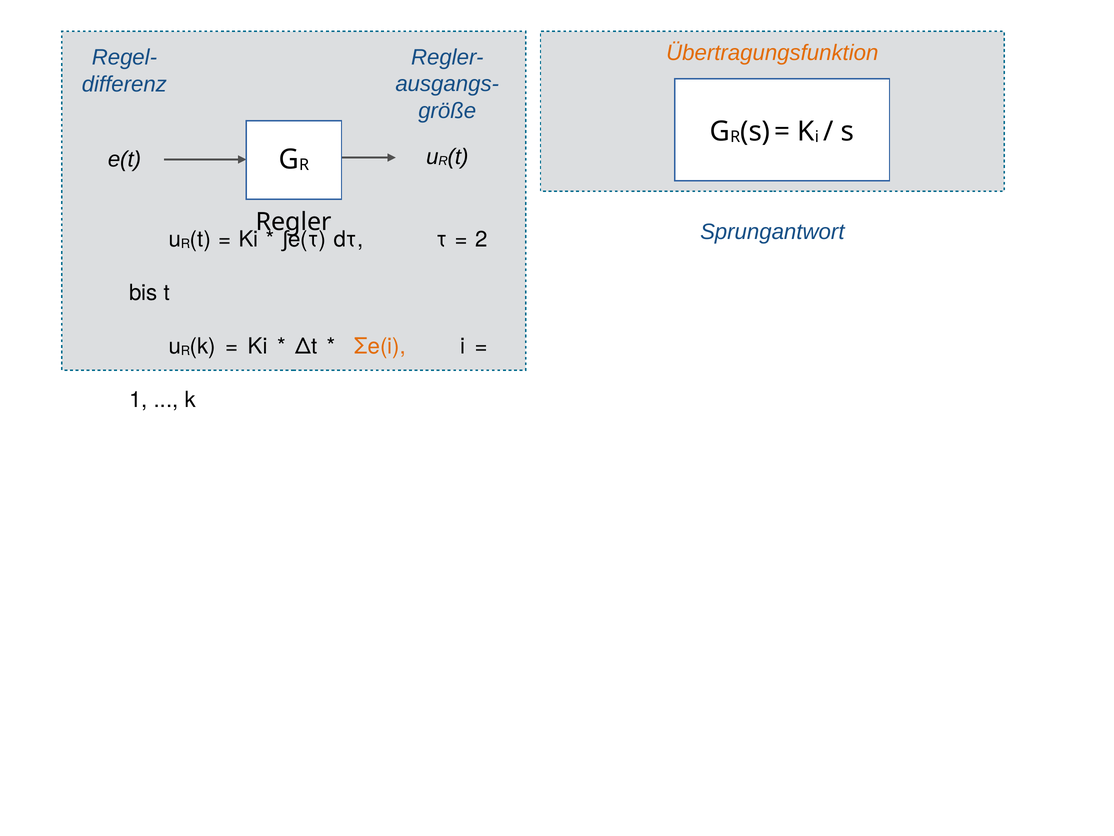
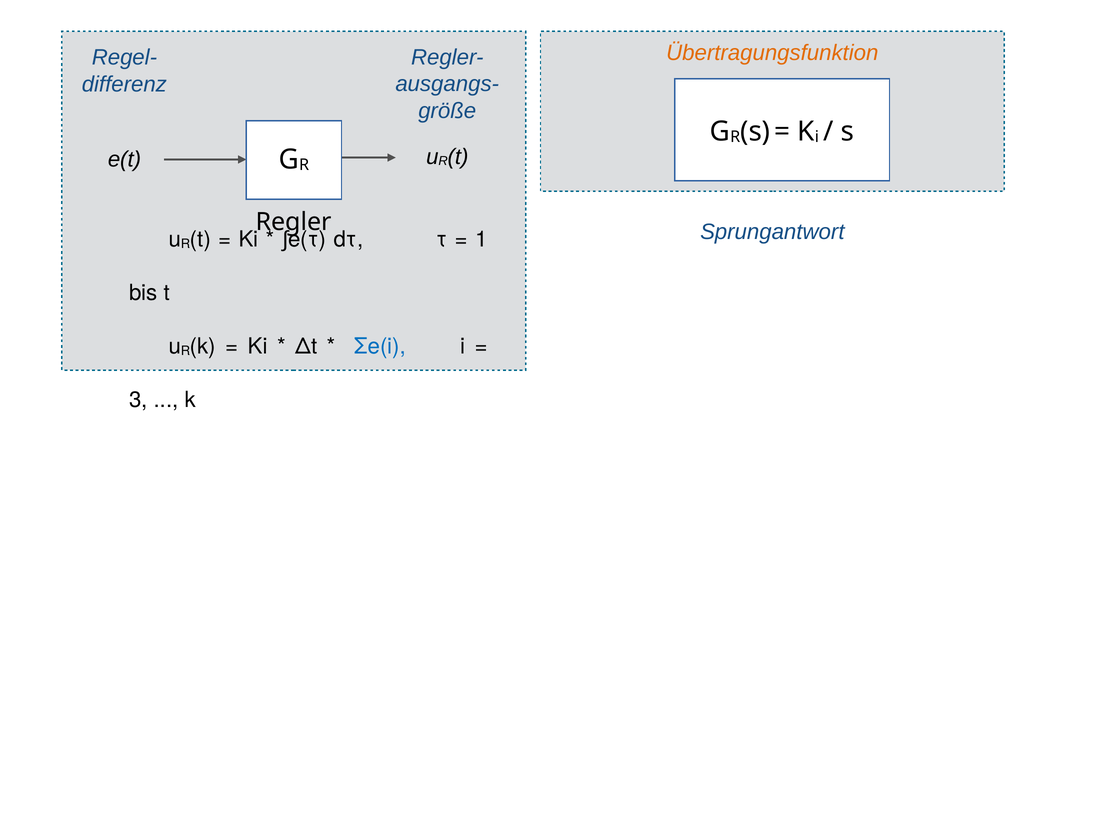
2: 2 -> 1
Σe(i colour: orange -> blue
1: 1 -> 3
